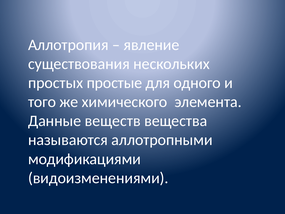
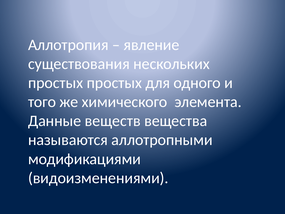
простых простые: простые -> простых
